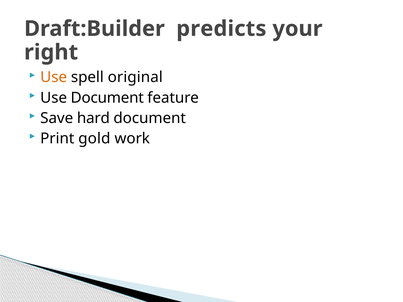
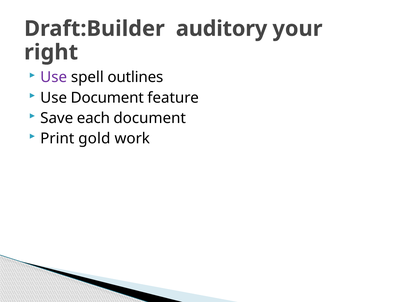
predicts: predicts -> auditory
Use at (54, 77) colour: orange -> purple
original: original -> outlines
hard: hard -> each
